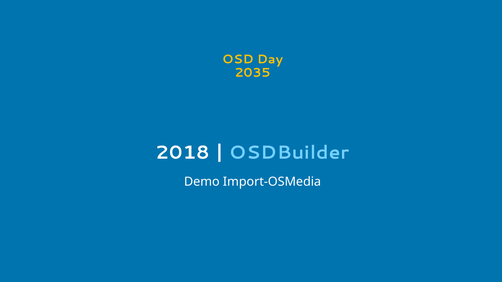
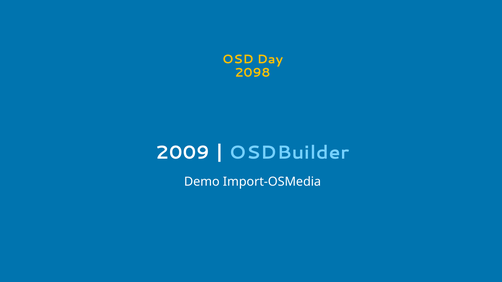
2035: 2035 -> 2098
2018: 2018 -> 2009
